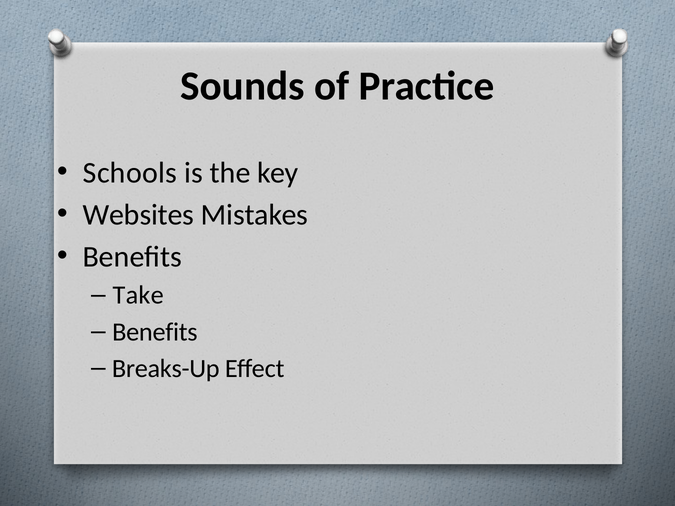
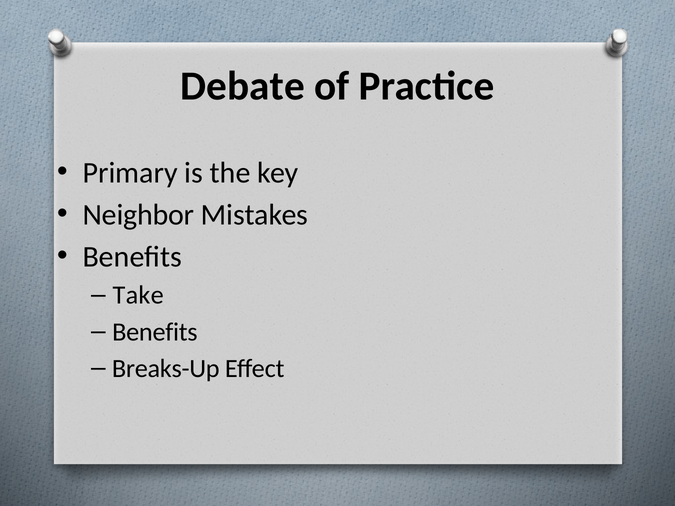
Sounds: Sounds -> Debate
Schools: Schools -> Primary
Websites: Websites -> Neighbor
